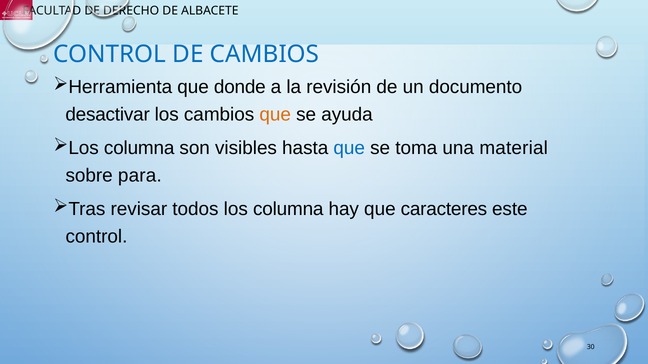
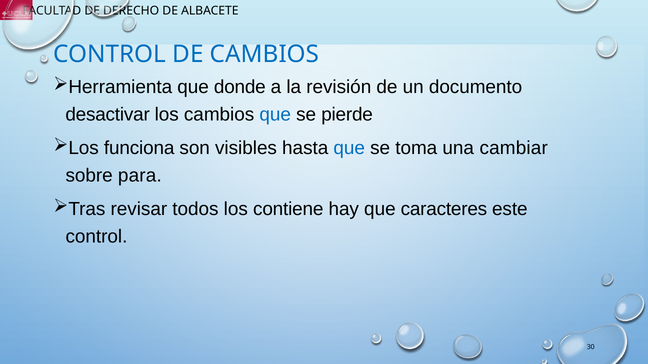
que at (275, 114) colour: orange -> blue
ayuda: ayuda -> pierde
columna at (139, 148): columna -> funciona
material: material -> cambiar
los columna: columna -> contiene
